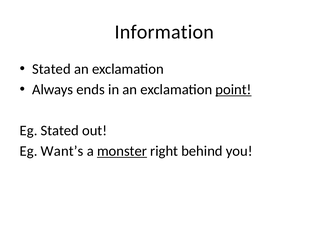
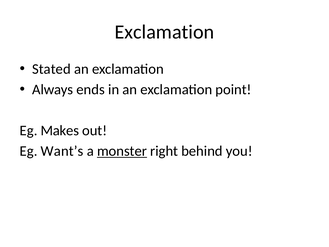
Information at (164, 32): Information -> Exclamation
point underline: present -> none
Eg Stated: Stated -> Makes
